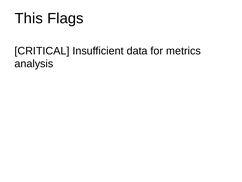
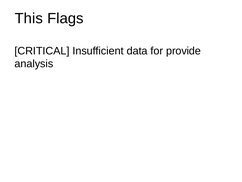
metrics: metrics -> provide
